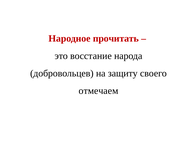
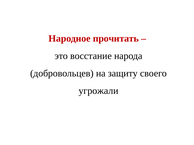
отмечаем: отмечаем -> угрожали
